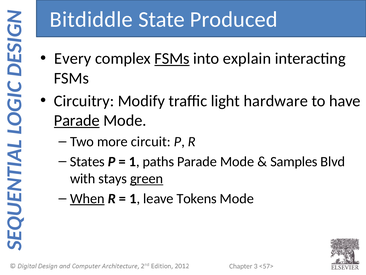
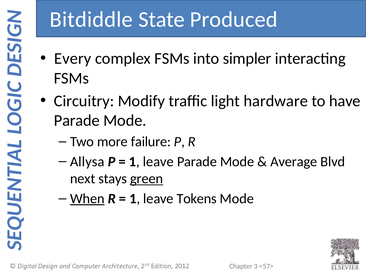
FSMs at (172, 58) underline: present -> none
explain: explain -> simpler
Parade at (77, 120) underline: present -> none
circuit: circuit -> failure
States: States -> Allysa
paths at (158, 161): paths -> leave
Samples: Samples -> Average
with: with -> next
